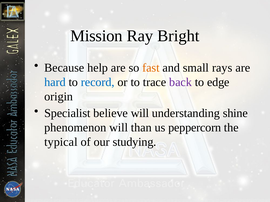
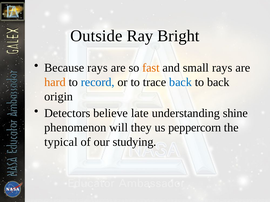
Mission: Mission -> Outside
Because help: help -> rays
hard colour: blue -> orange
back at (181, 82) colour: purple -> blue
to edge: edge -> back
Specialist: Specialist -> Detectors
believe will: will -> late
than: than -> they
